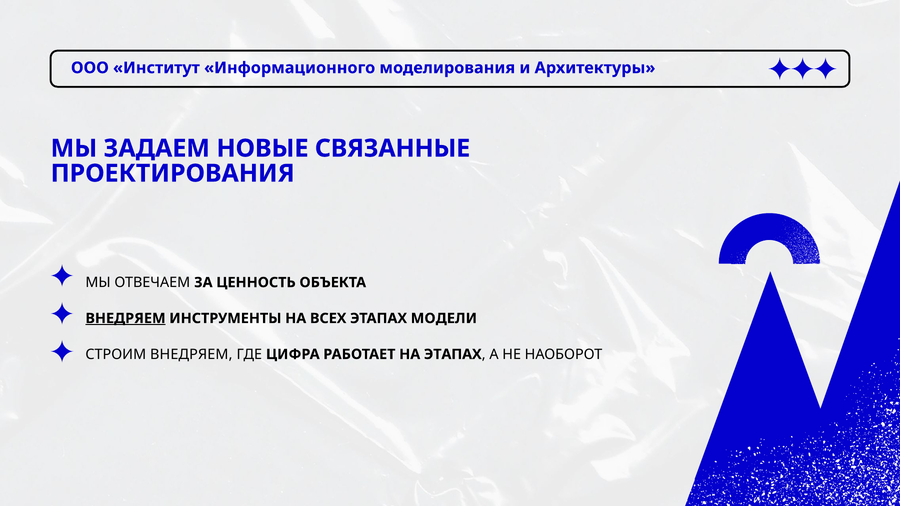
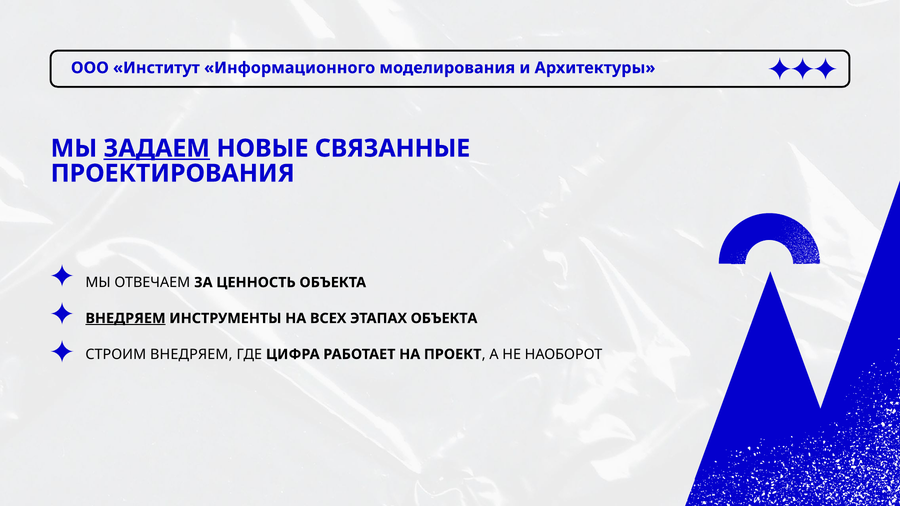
ЗАДАЕМ underline: none -> present
ЭТАПАХ МОДЕЛИ: МОДЕЛИ -> ОБЪЕКТА
НА ЭТАПАХ: ЭТАПАХ -> ПРОЕКТ
